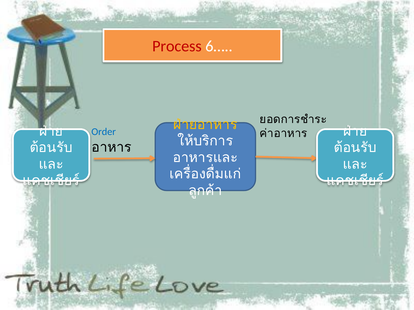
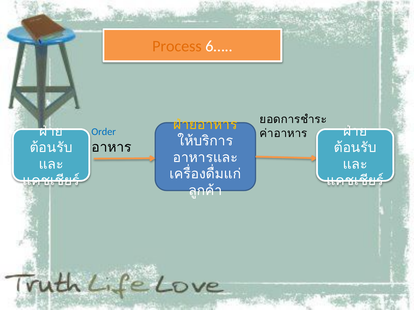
Process colour: red -> orange
